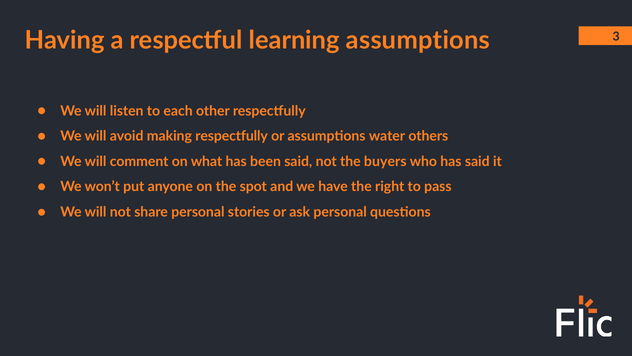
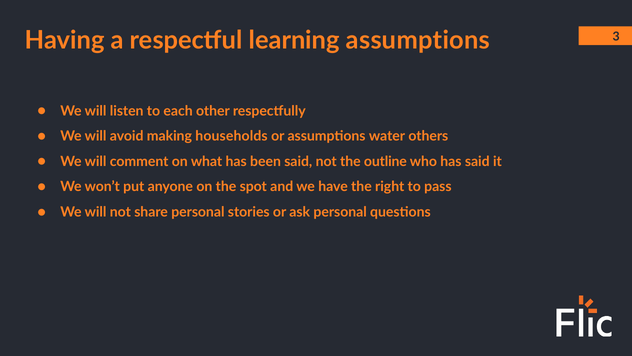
making respectfully: respectfully -> households
buyers: buyers -> outline
